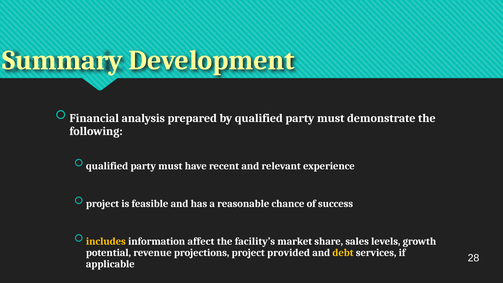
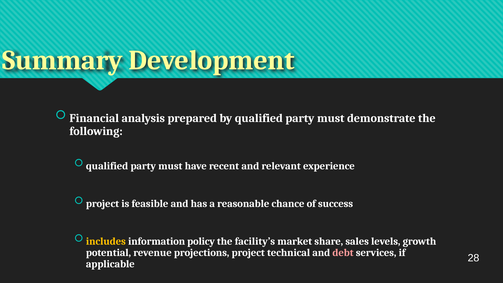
affect: affect -> policy
provided: provided -> technical
debt colour: yellow -> pink
